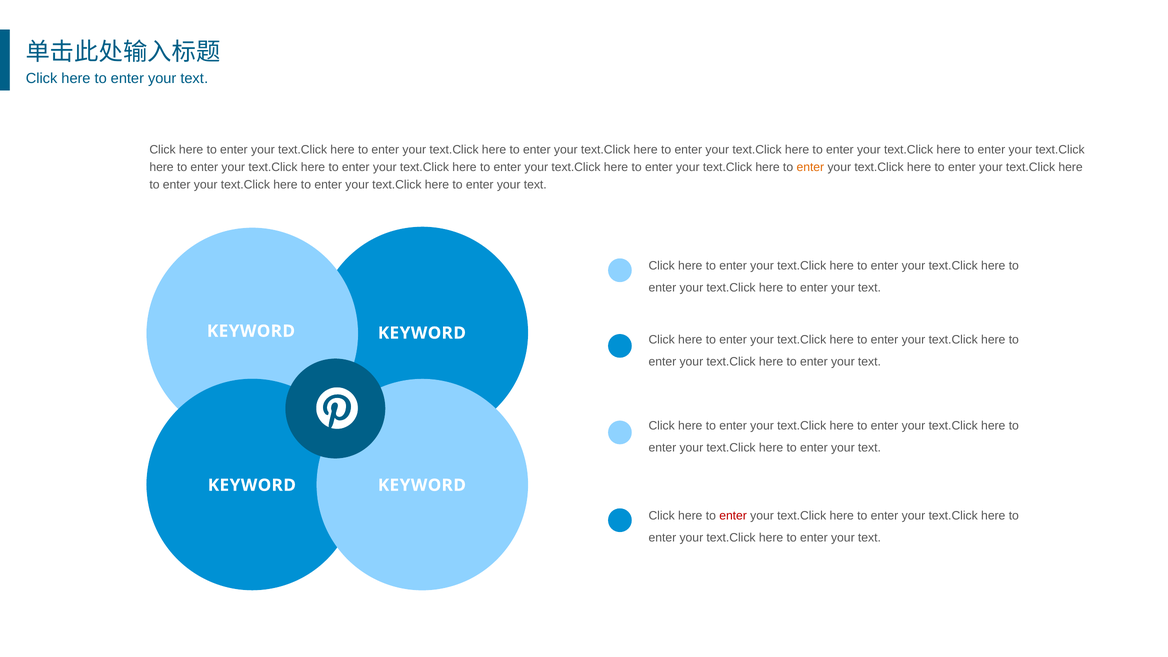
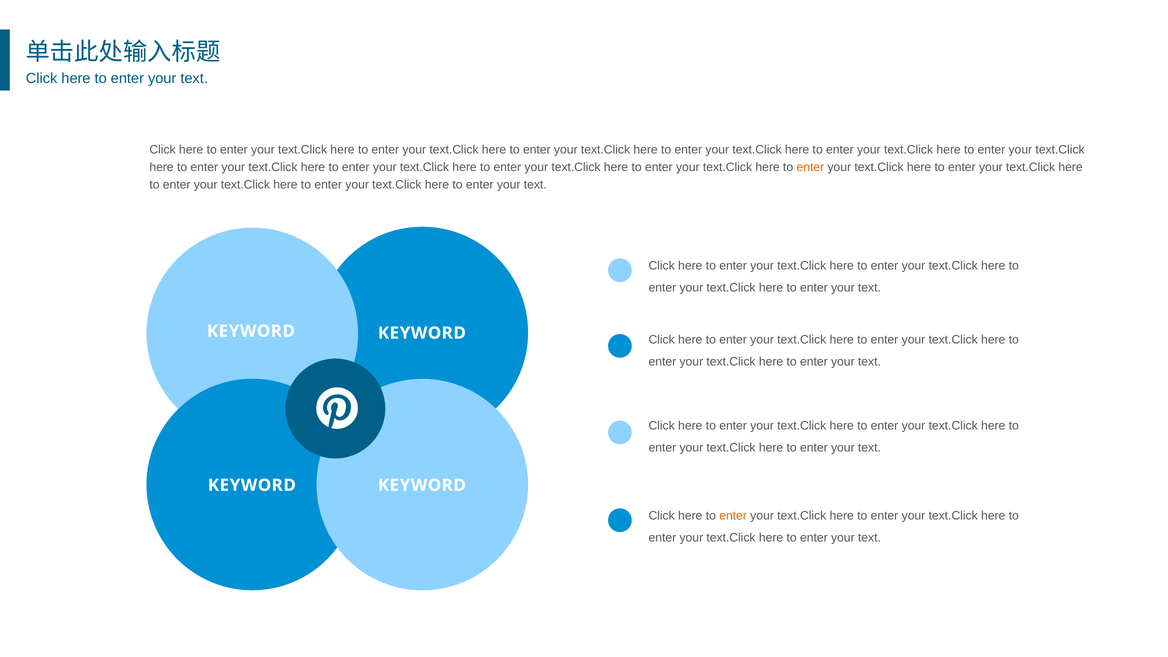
enter at (733, 516) colour: red -> orange
